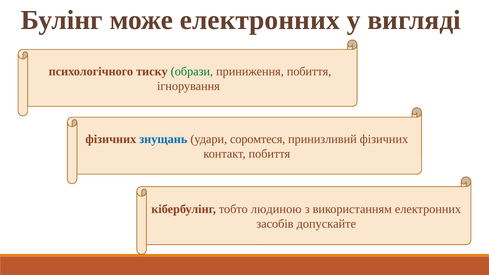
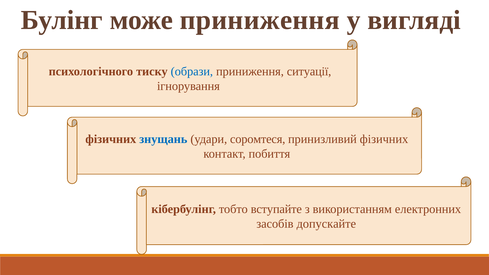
може електронних: електронних -> приниження
образи colour: green -> blue
приниження побиття: побиття -> ситуації
людиною: людиною -> вступайте
